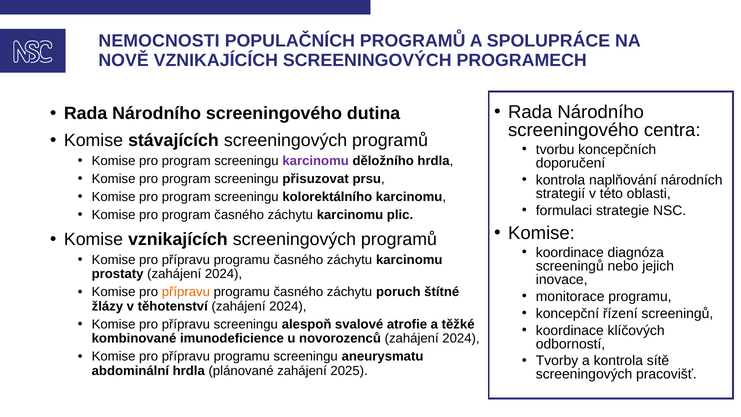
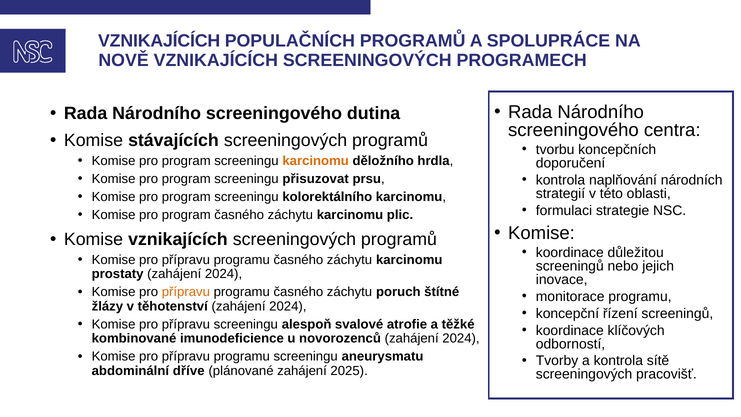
NEMOCNOSTI at (159, 41): NEMOCNOSTI -> VZNIKAJÍCÍCH
karcinomu at (316, 161) colour: purple -> orange
diagnóza: diagnóza -> důležitou
abdominální hrdla: hrdla -> dříve
